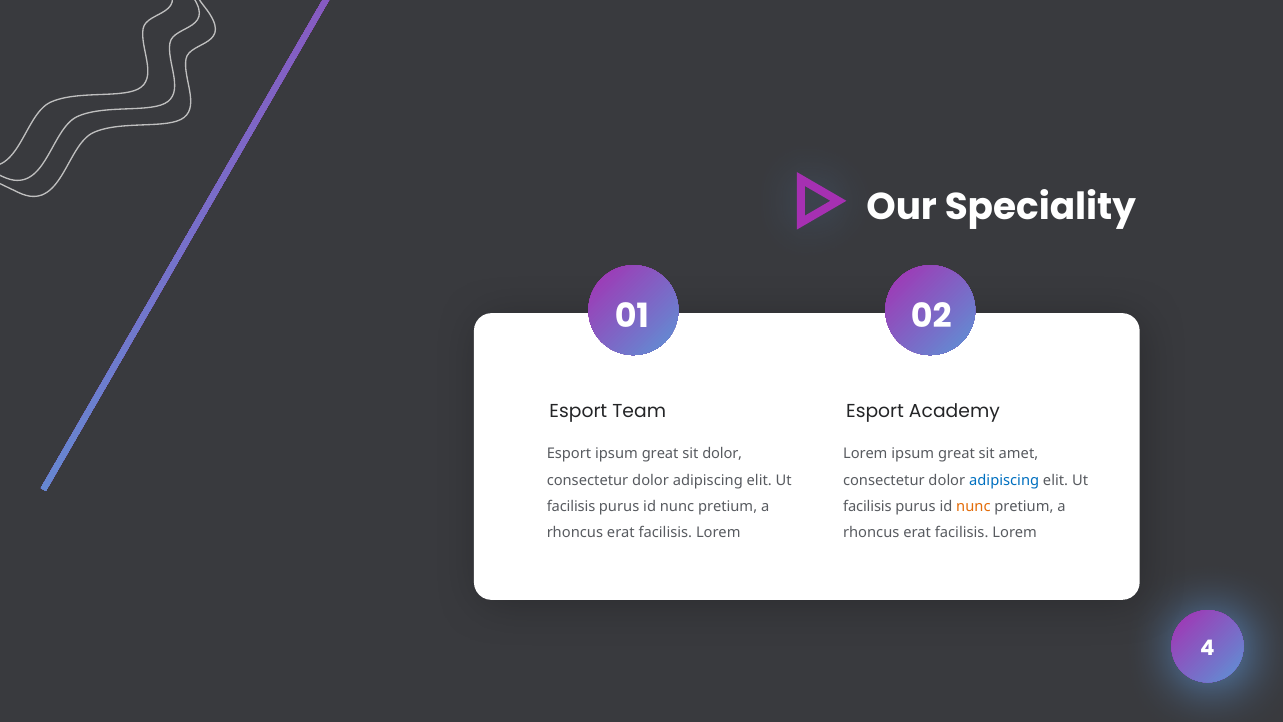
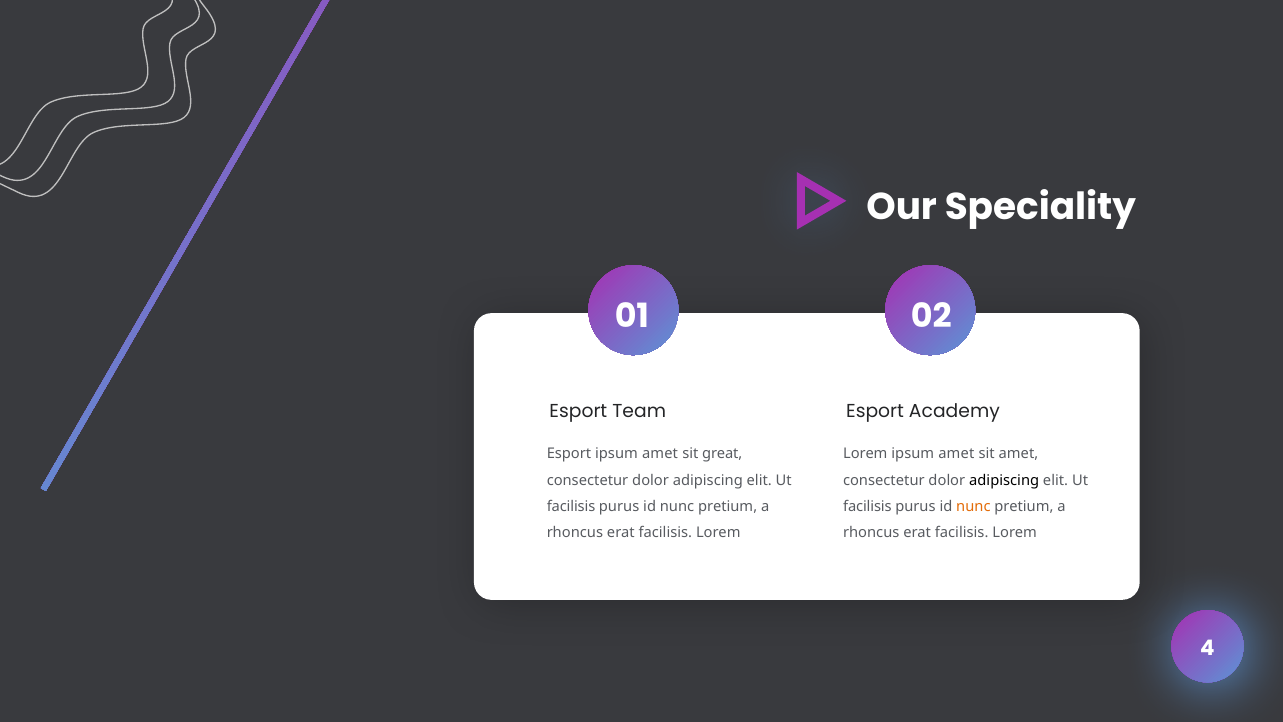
great at (660, 453): great -> amet
sit dolor: dolor -> great
Lorem ipsum great: great -> amet
adipiscing at (1004, 480) colour: blue -> black
